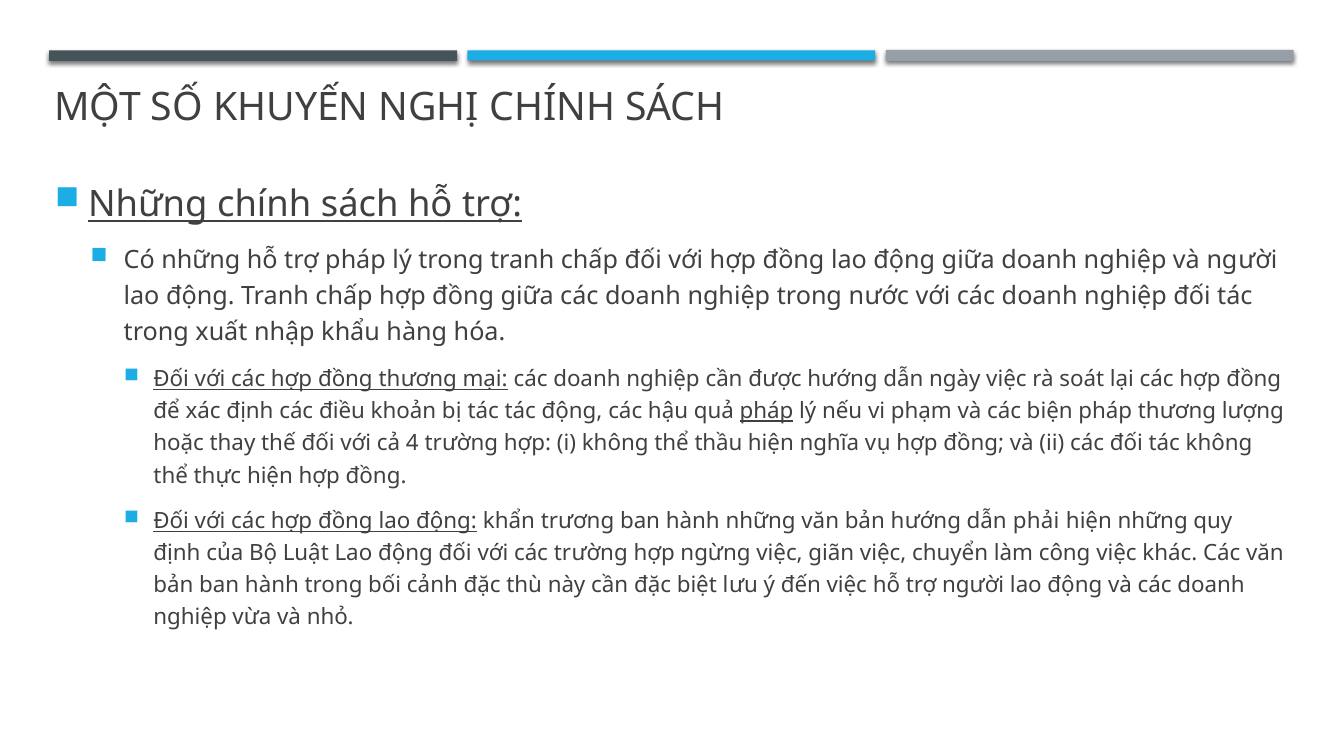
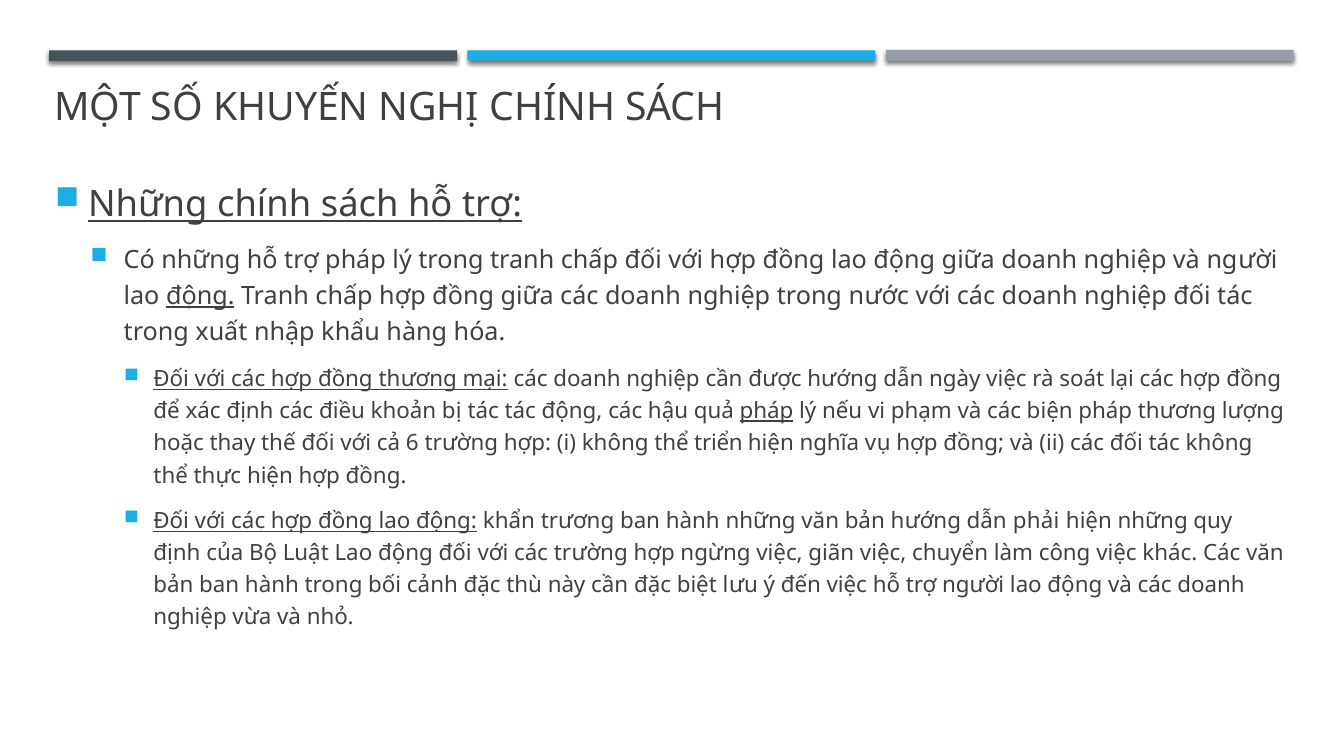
động at (200, 296) underline: none -> present
4: 4 -> 6
thầu: thầu -> triển
